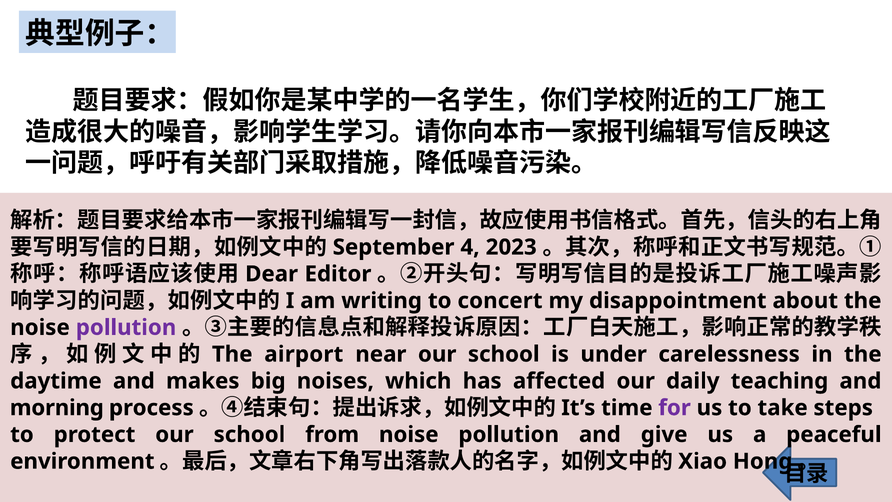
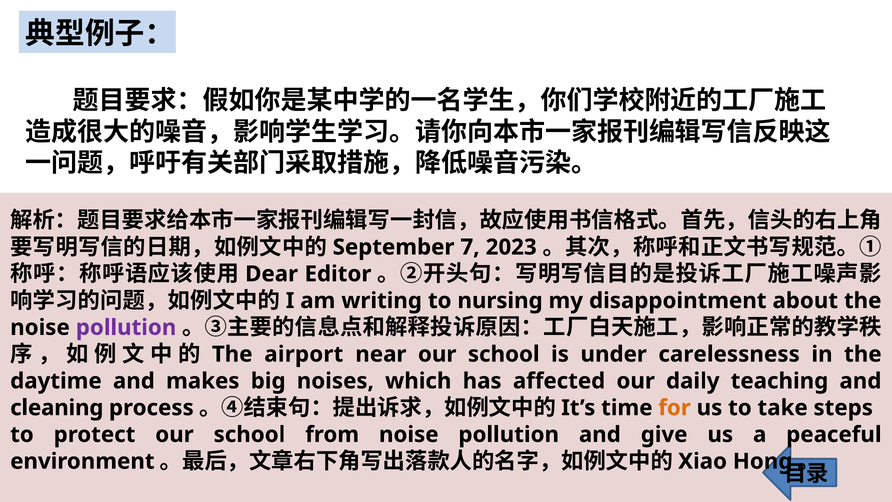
4: 4 -> 7
concert: concert -> nursing
morning: morning -> cleaning
for colour: purple -> orange
